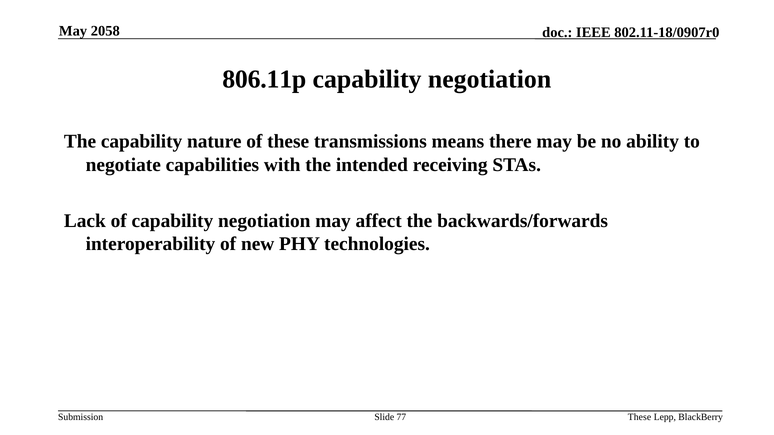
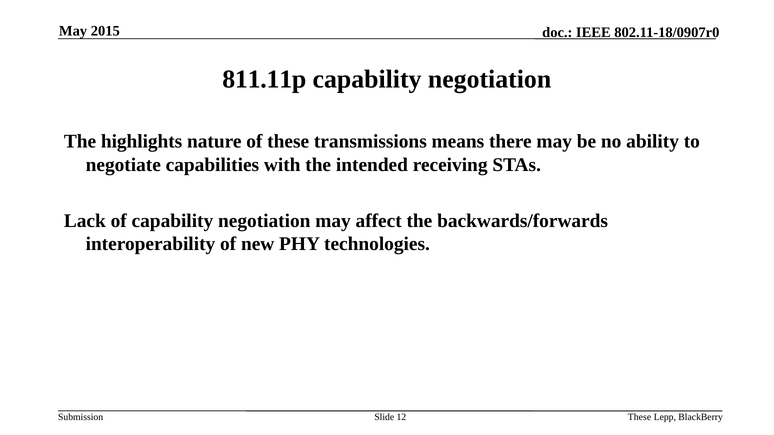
2058: 2058 -> 2015
806.11p: 806.11p -> 811.11p
The capability: capability -> highlights
77: 77 -> 12
